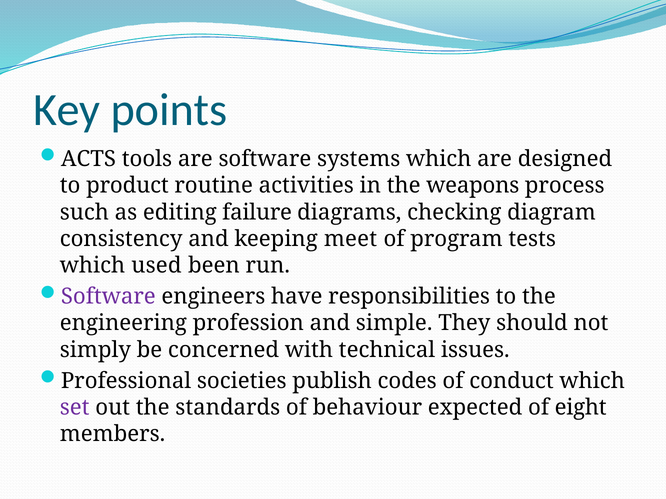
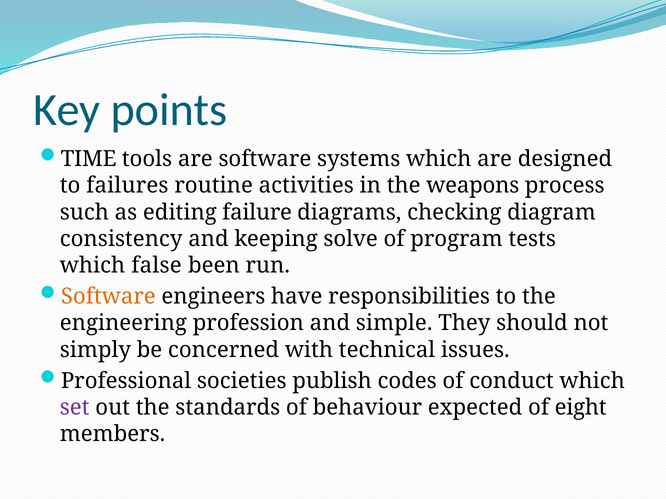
ACTS: ACTS -> TIME
product: product -> failures
meet: meet -> solve
used: used -> false
Software at (108, 297) colour: purple -> orange
